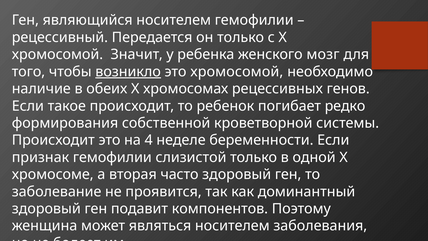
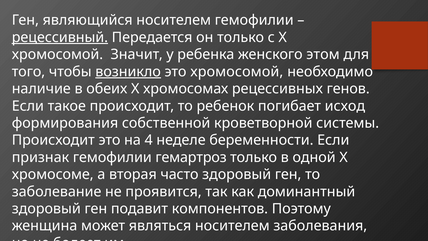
рецессивный underline: none -> present
мозг: мозг -> этом
редко: редко -> исход
слизистой: слизистой -> гемартроз
